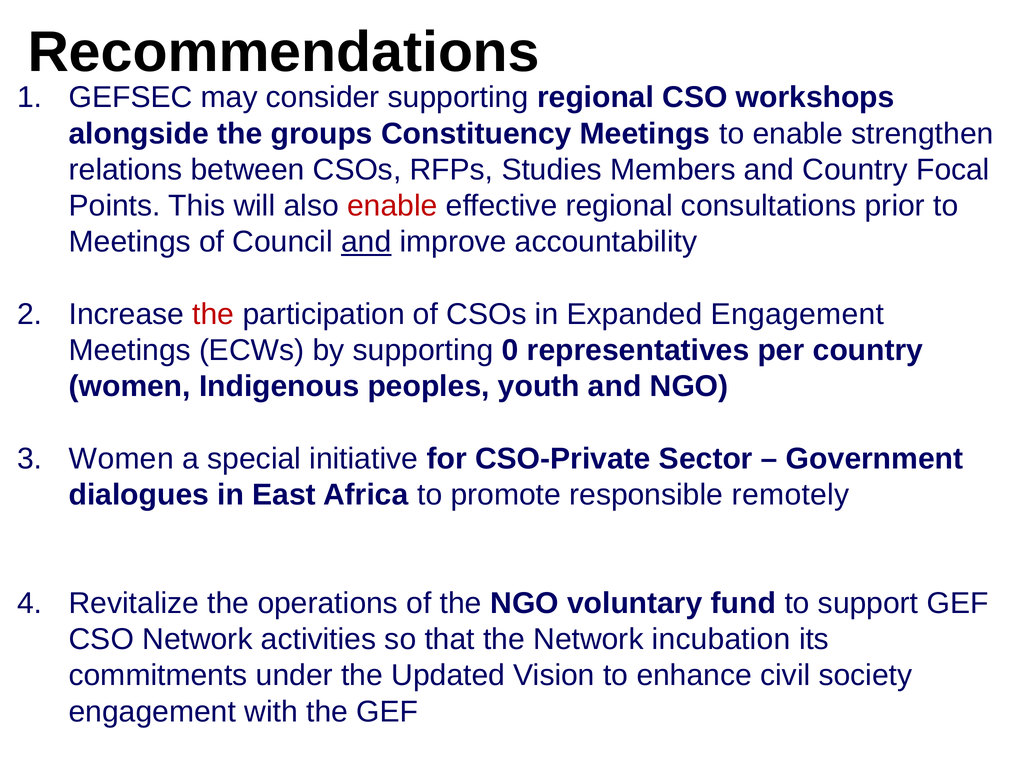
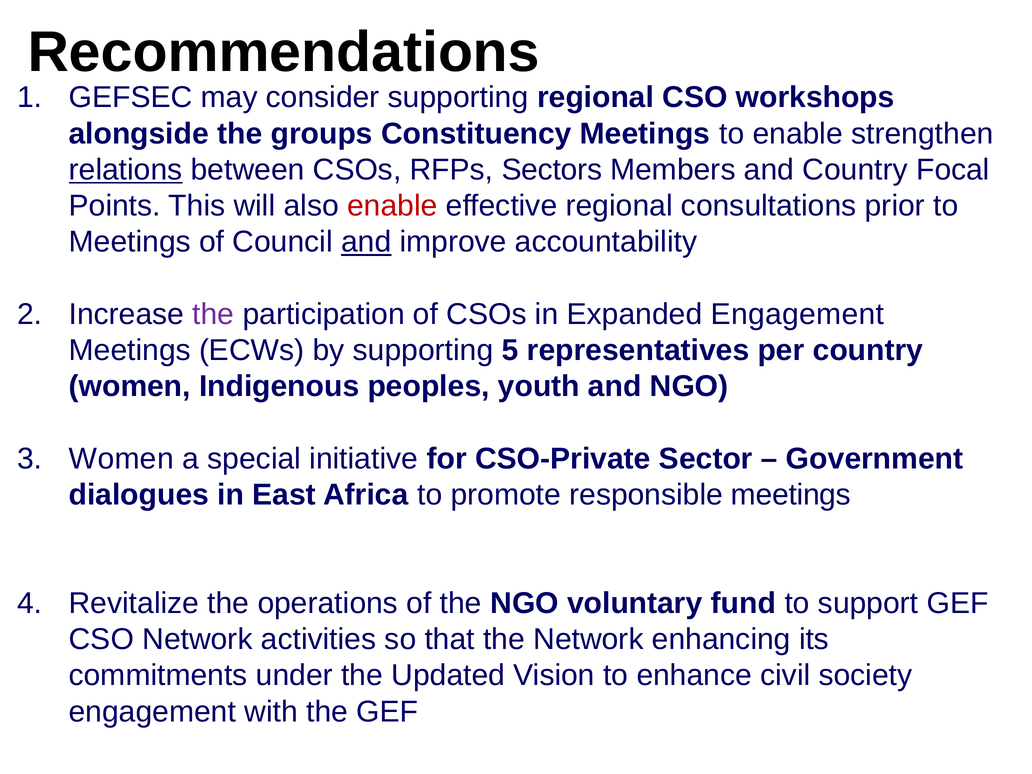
relations underline: none -> present
Studies: Studies -> Sectors
the at (213, 314) colour: red -> purple
0: 0 -> 5
responsible remotely: remotely -> meetings
incubation: incubation -> enhancing
